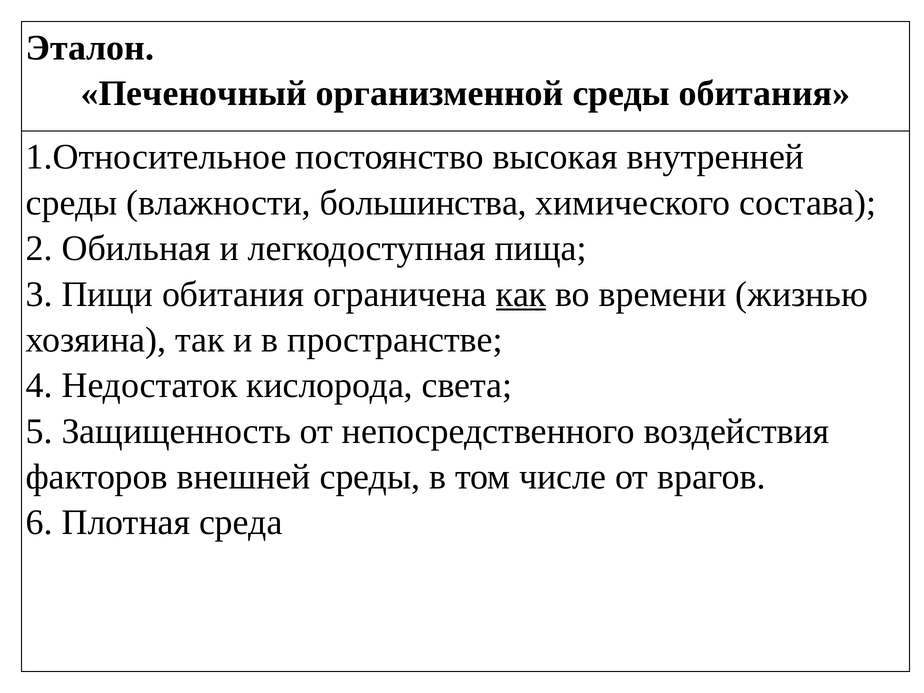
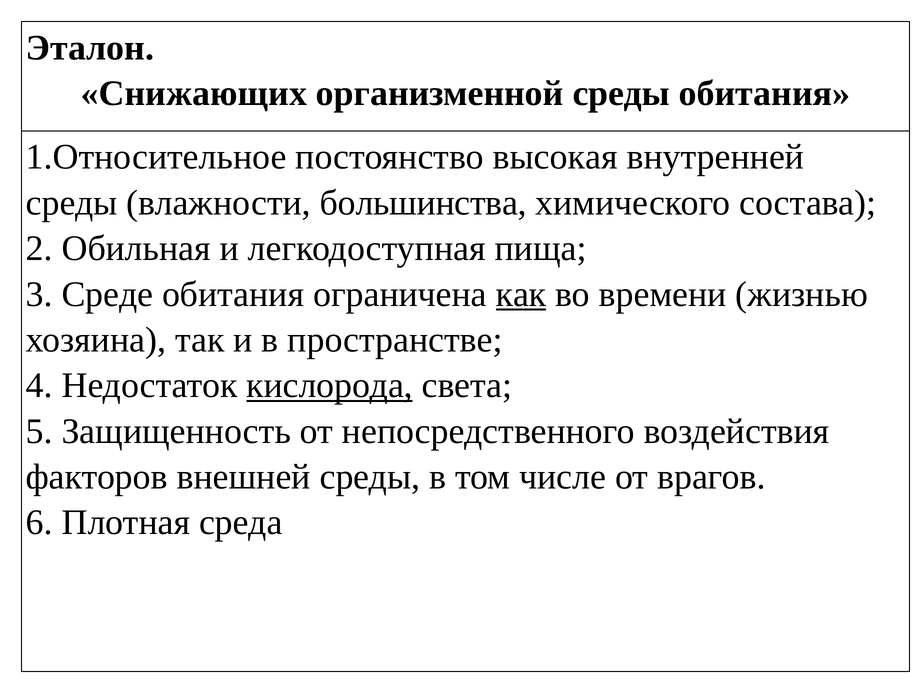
Печеночный: Печеночный -> Снижающих
Пищи: Пищи -> Среде
кислорода underline: none -> present
